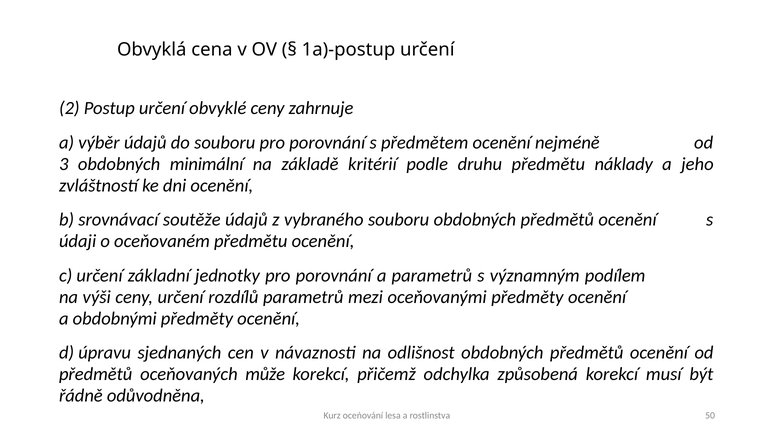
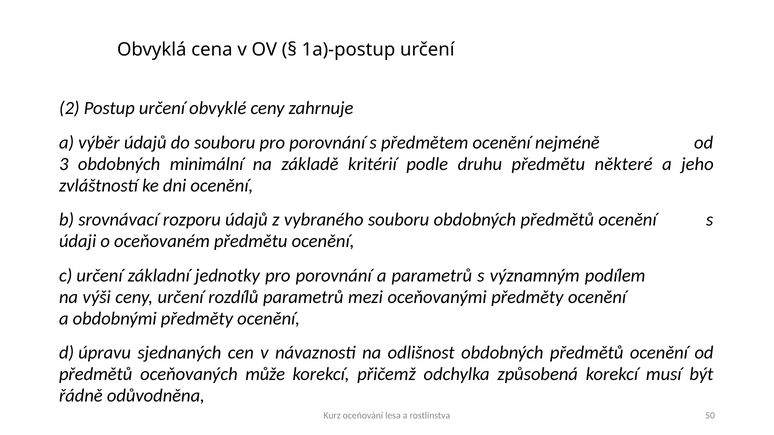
náklady: náklady -> některé
soutěže: soutěže -> rozporu
